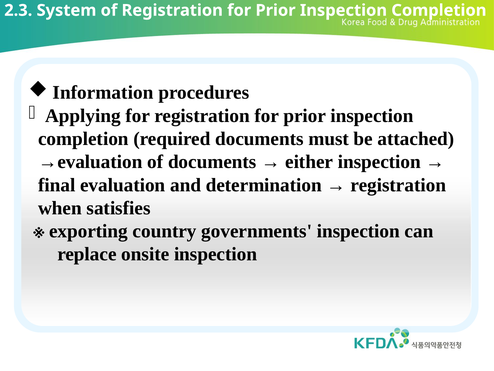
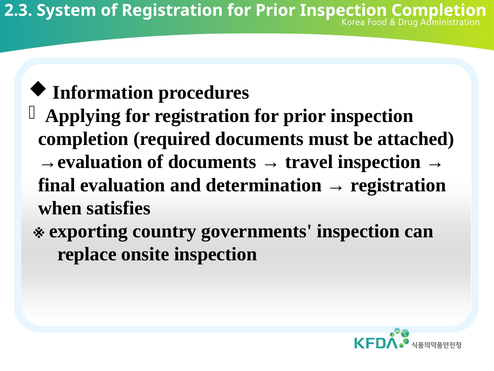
either: either -> travel
